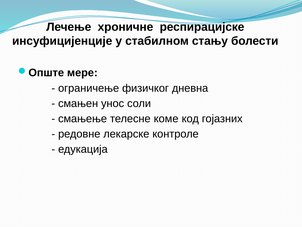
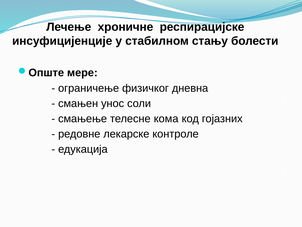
коме: коме -> кома
